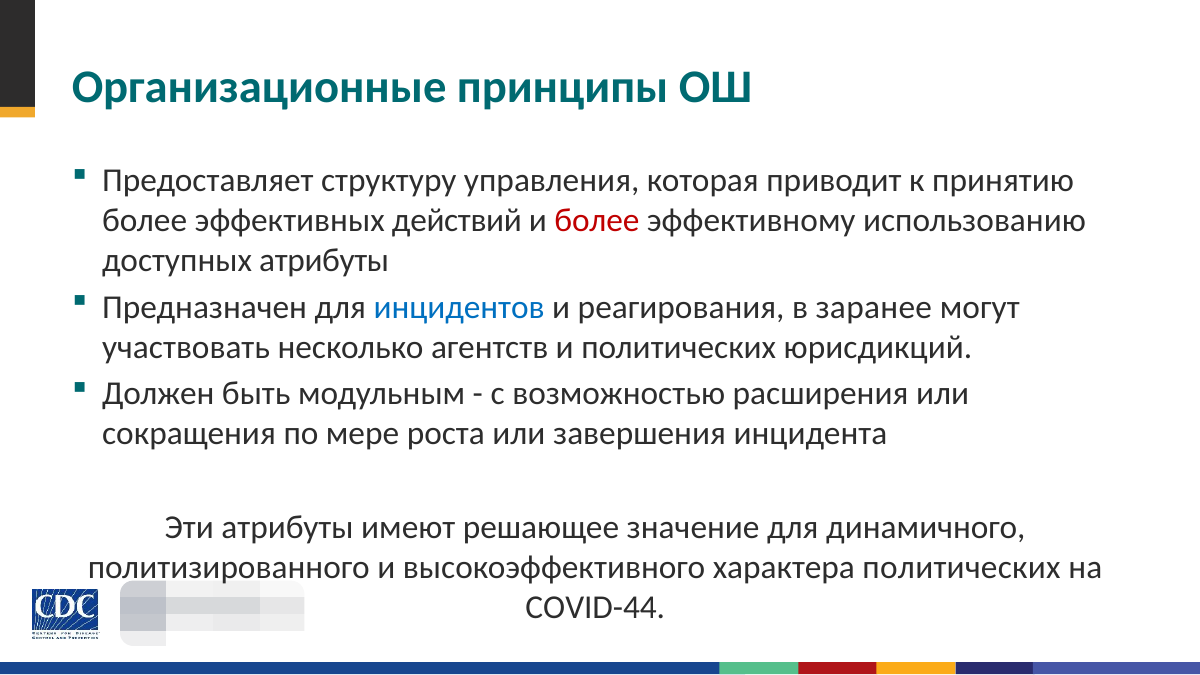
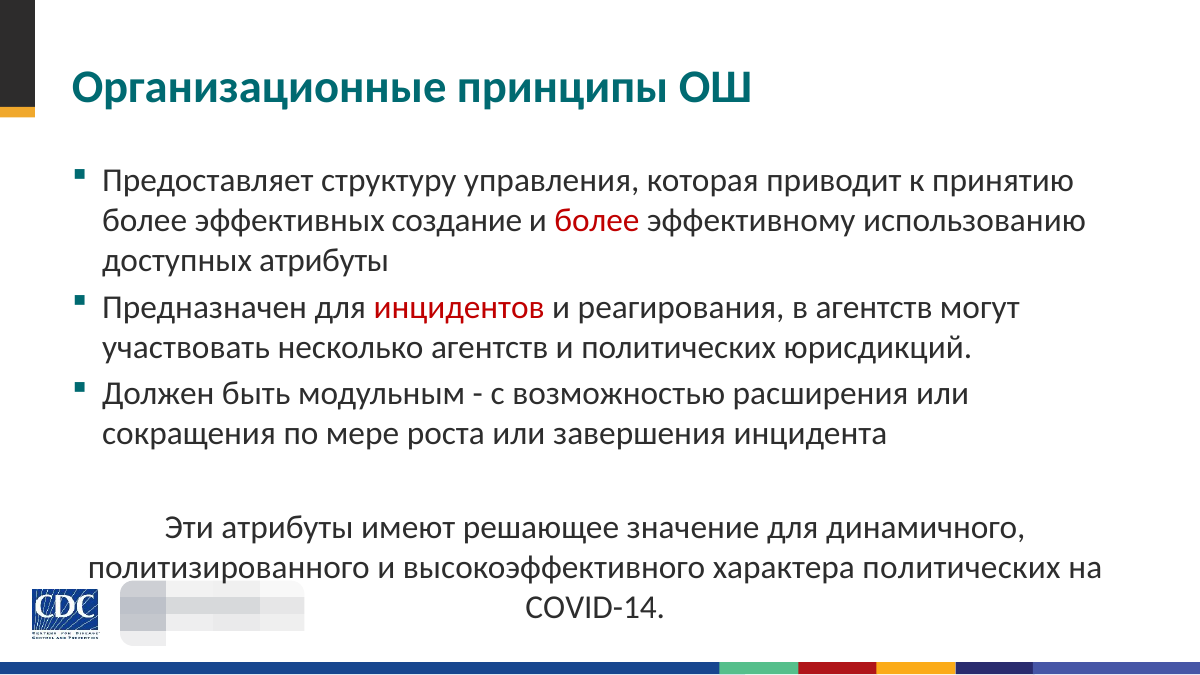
действий: действий -> создание
инцидентов colour: blue -> red
в заранее: заранее -> агентств
COVID-44: COVID-44 -> COVID-14
